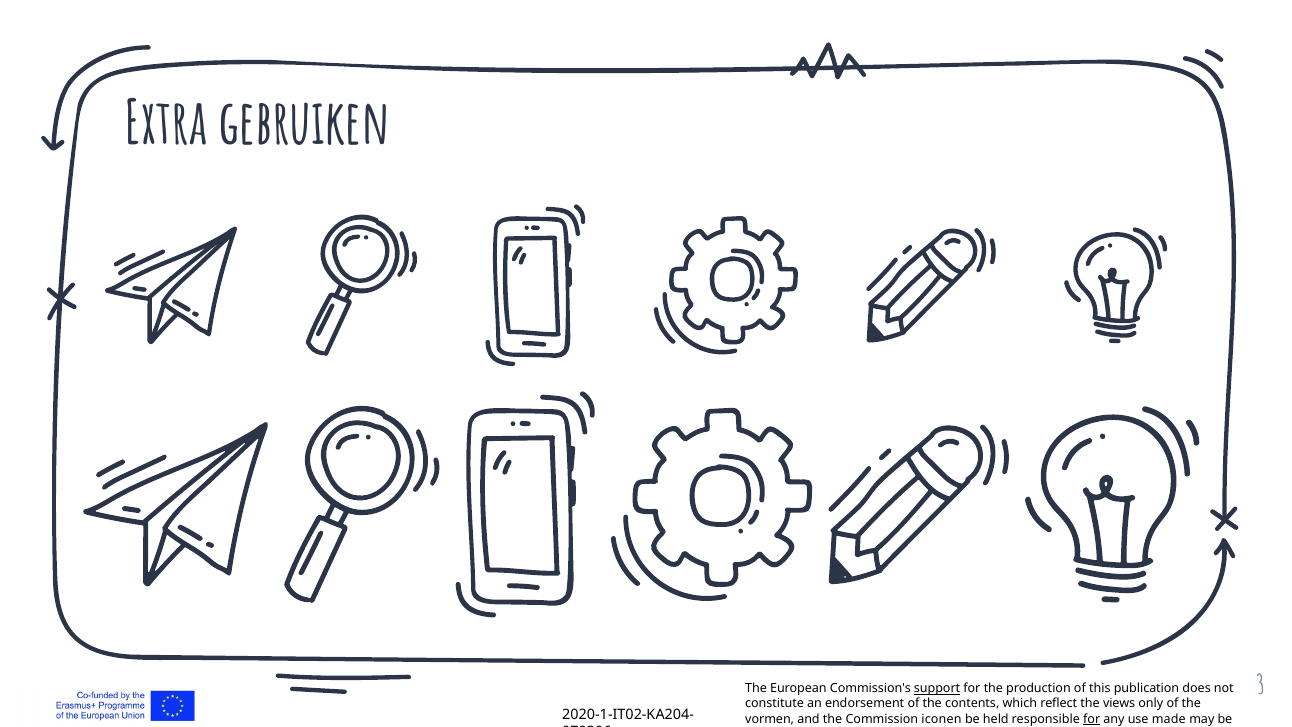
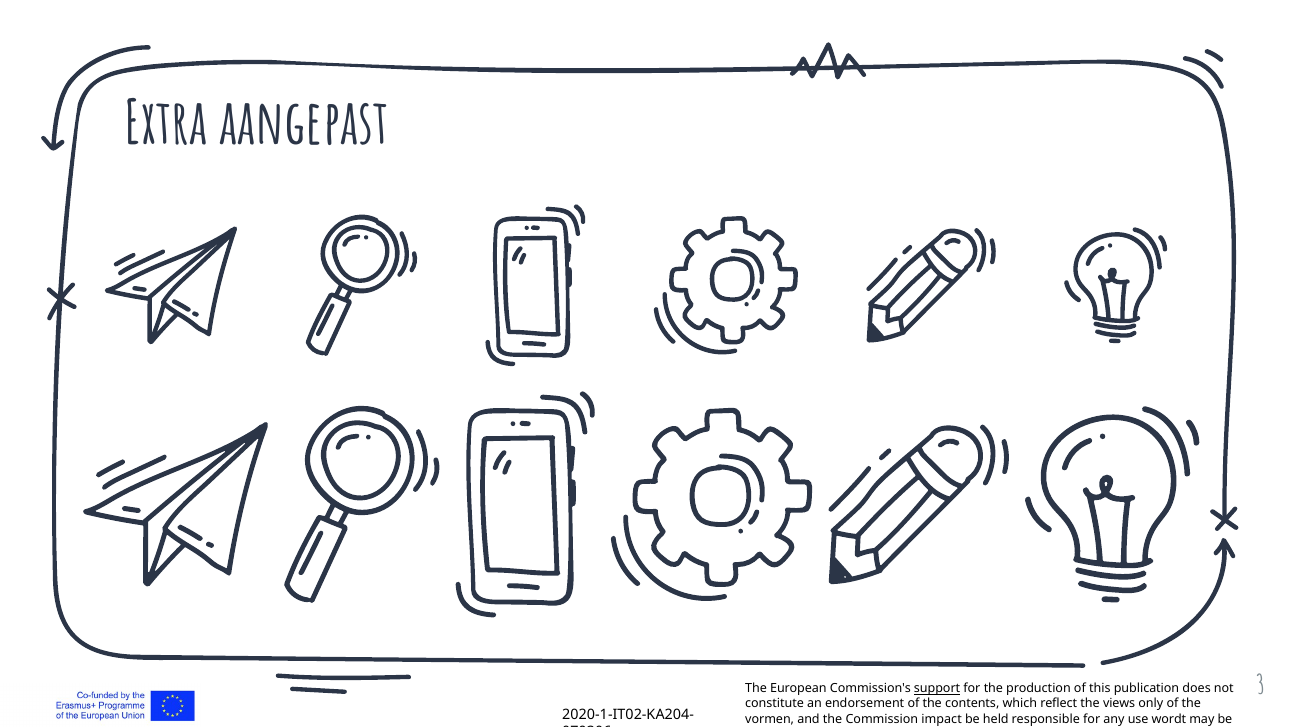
gebruiken: gebruiken -> aangepast
iconen: iconen -> impact
for at (1092, 719) underline: present -> none
use made: made -> wordt
